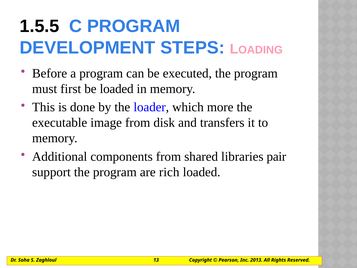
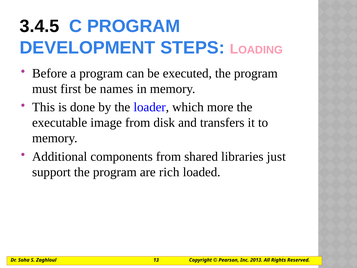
1.5.5: 1.5.5 -> 3.4.5
be loaded: loaded -> names
pair: pair -> just
